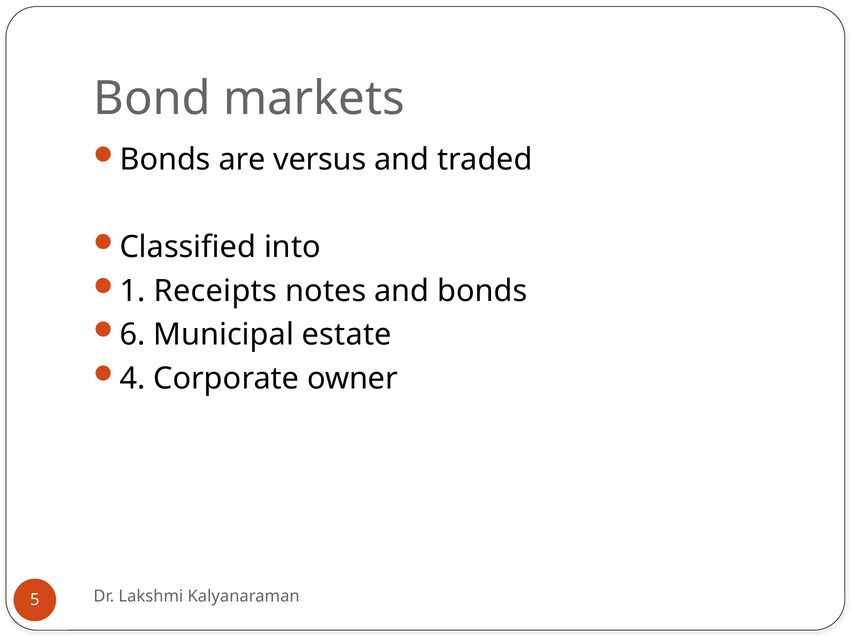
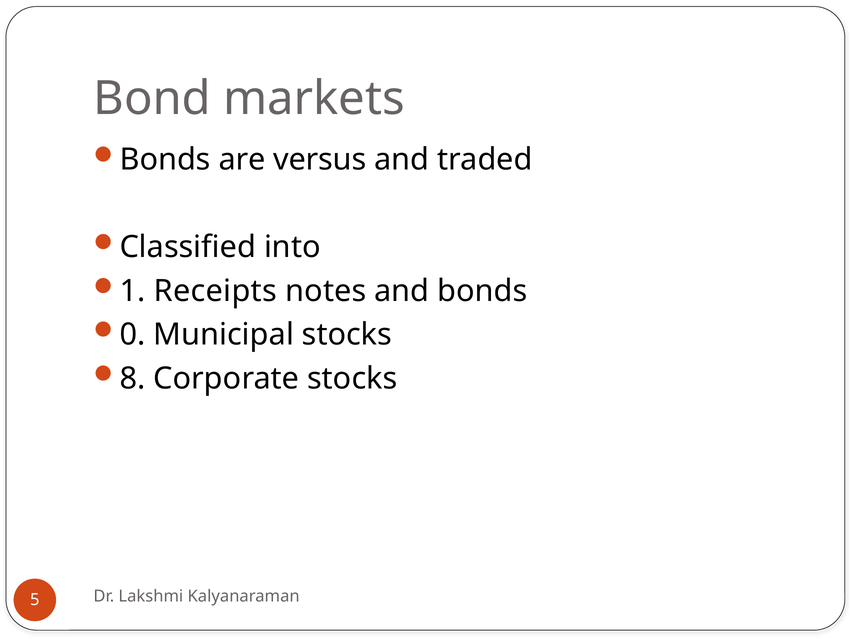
6: 6 -> 0
Municipal estate: estate -> stocks
4: 4 -> 8
Corporate owner: owner -> stocks
